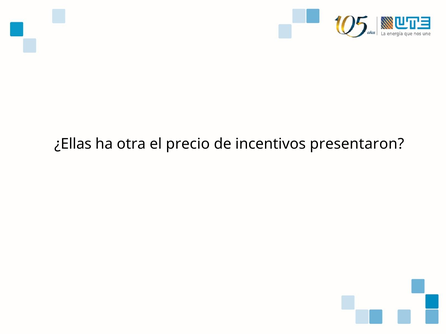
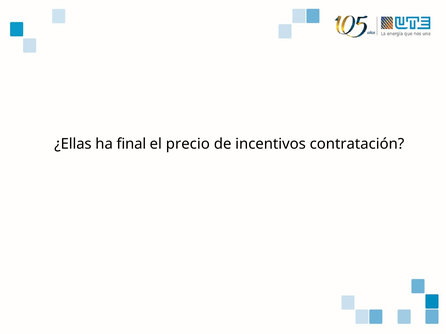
otra: otra -> final
presentaron: presentaron -> contratación
